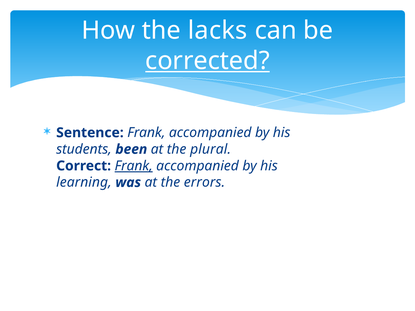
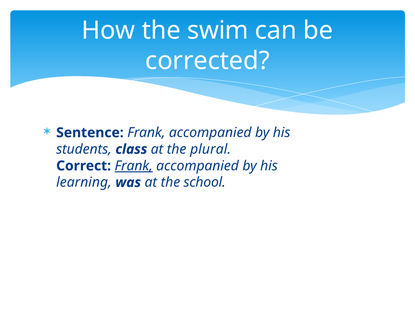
lacks: lacks -> swim
corrected underline: present -> none
been: been -> class
errors: errors -> school
